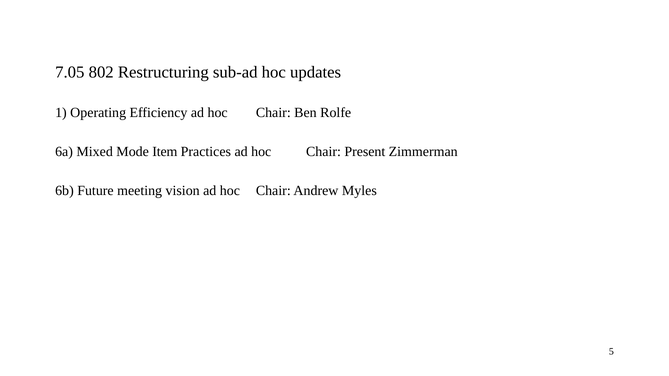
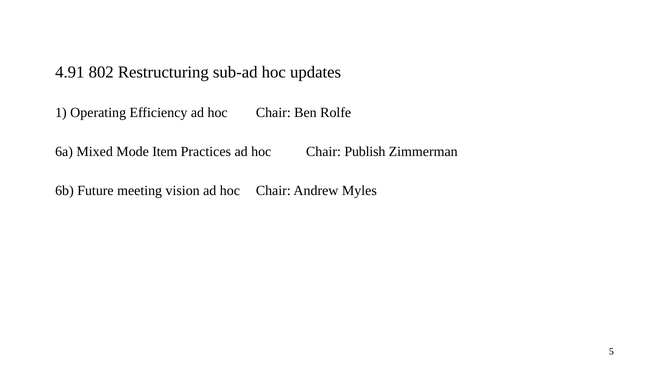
7.05: 7.05 -> 4.91
Present: Present -> Publish
